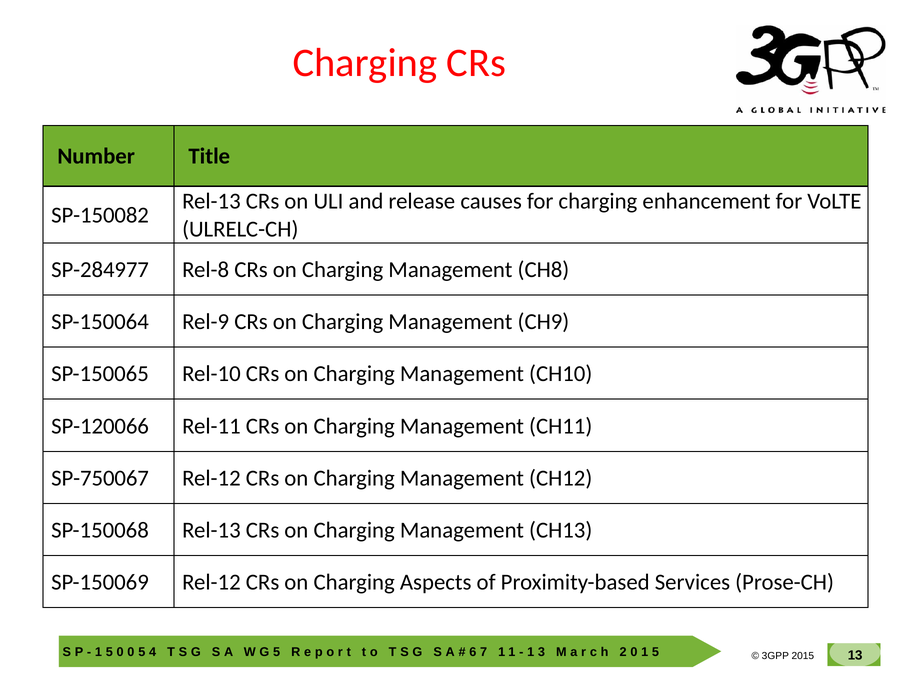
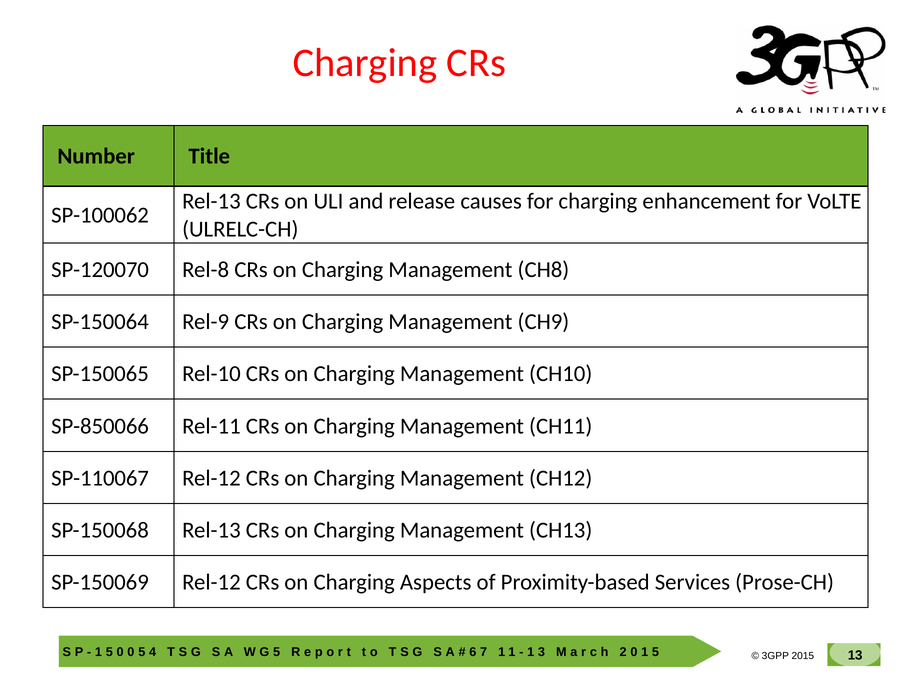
SP-150082: SP-150082 -> SP-100062
SP-284977: SP-284977 -> SP-120070
SP-120066: SP-120066 -> SP-850066
SP-750067: SP-750067 -> SP-110067
